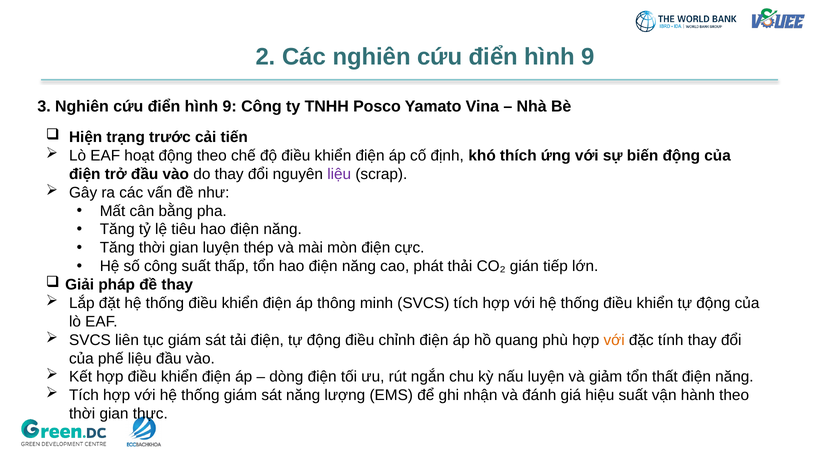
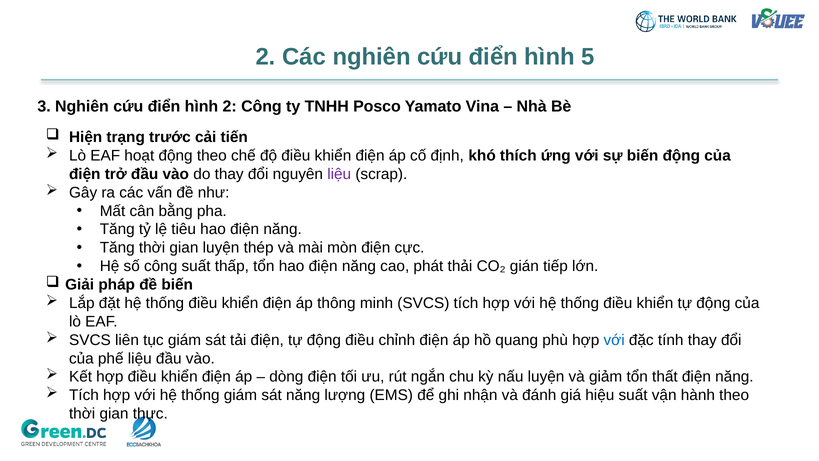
9 at (588, 57): 9 -> 5
9 at (230, 106): 9 -> 2
đề thay: thay -> biến
với at (614, 340) colour: orange -> blue
